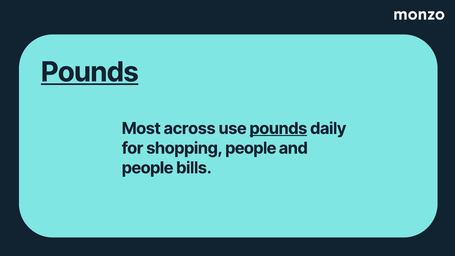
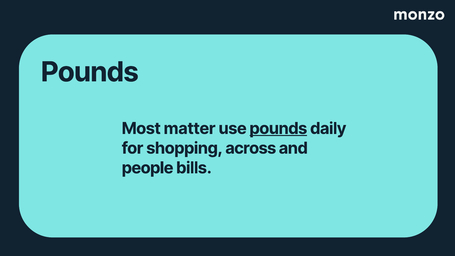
Pounds at (90, 72) underline: present -> none
across: across -> matter
shopping people: people -> across
